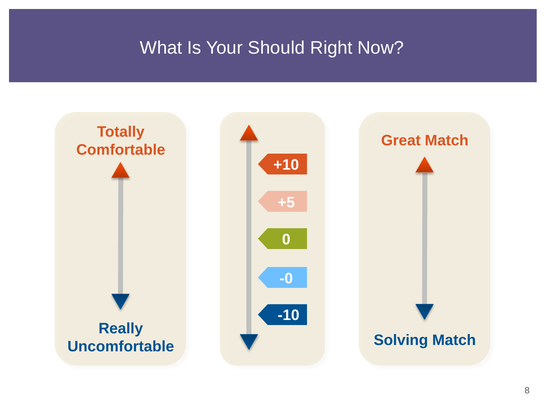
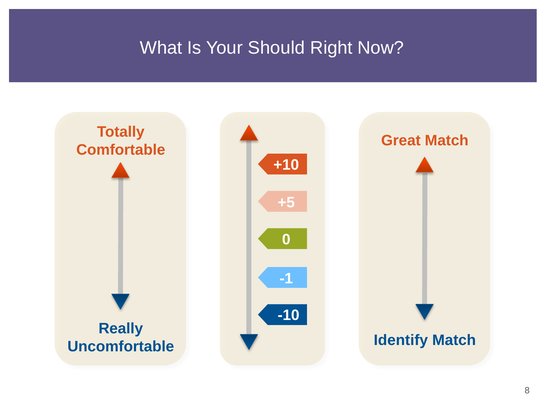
-0: -0 -> -1
Solving: Solving -> Identify
